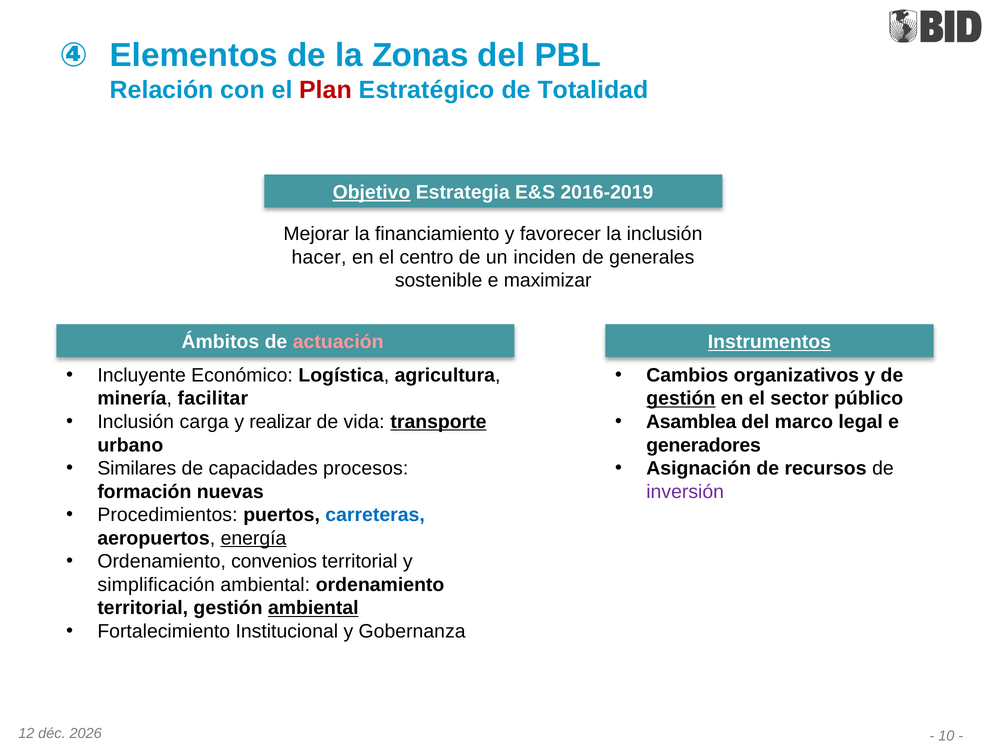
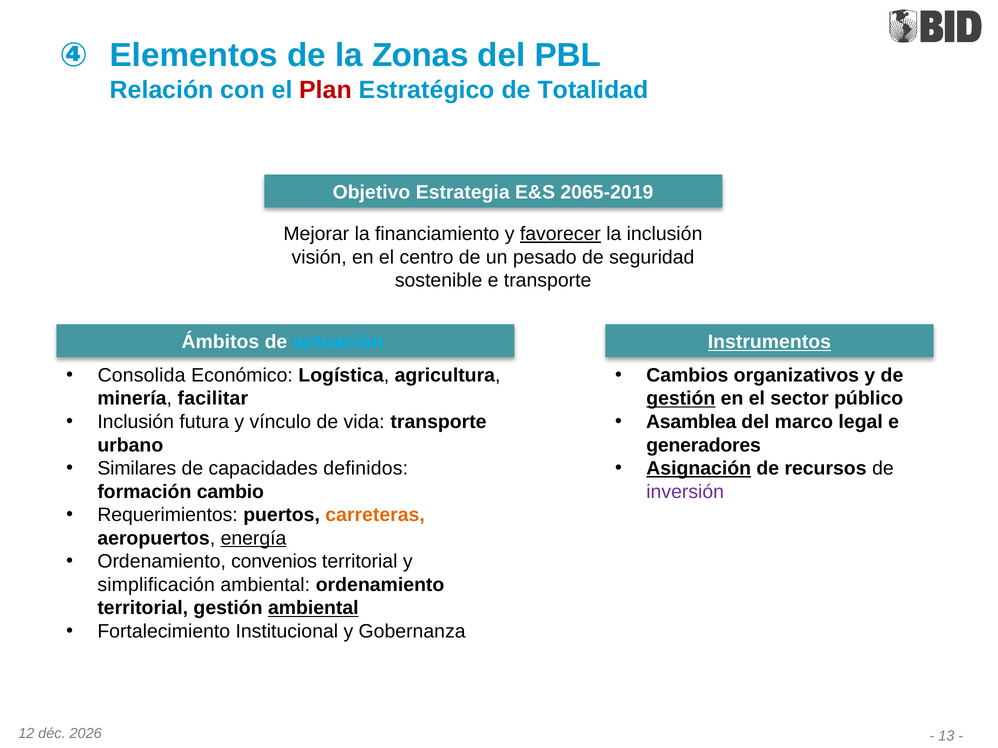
Objetivo underline: present -> none
2016-2019: 2016-2019 -> 2065-2019
favorecer underline: none -> present
hacer: hacer -> visión
inciden: inciden -> pesado
generales: generales -> seguridad
e maximizar: maximizar -> transporte
actuación colour: pink -> light blue
Incluyente: Incluyente -> Consolida
carga: carga -> futura
realizar: realizar -> vínculo
transporte at (438, 422) underline: present -> none
procesos: procesos -> definidos
Asignación underline: none -> present
nuevas: nuevas -> cambio
Procedimientos: Procedimientos -> Requerimientos
carreteras colour: blue -> orange
10: 10 -> 13
